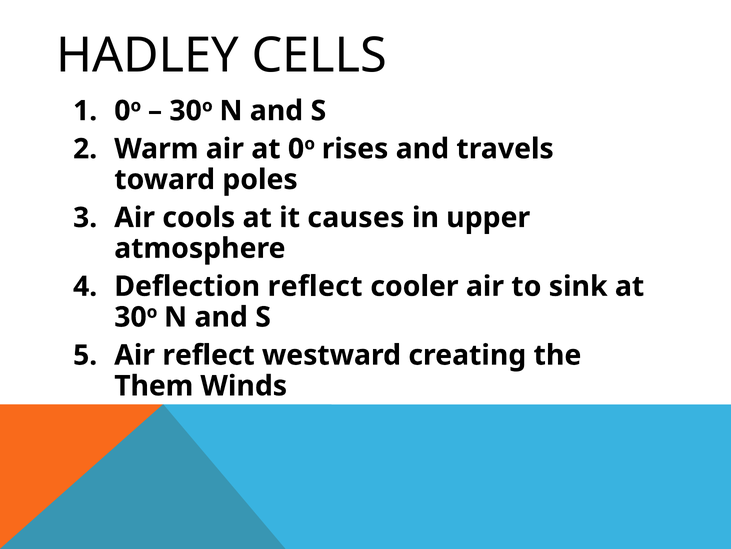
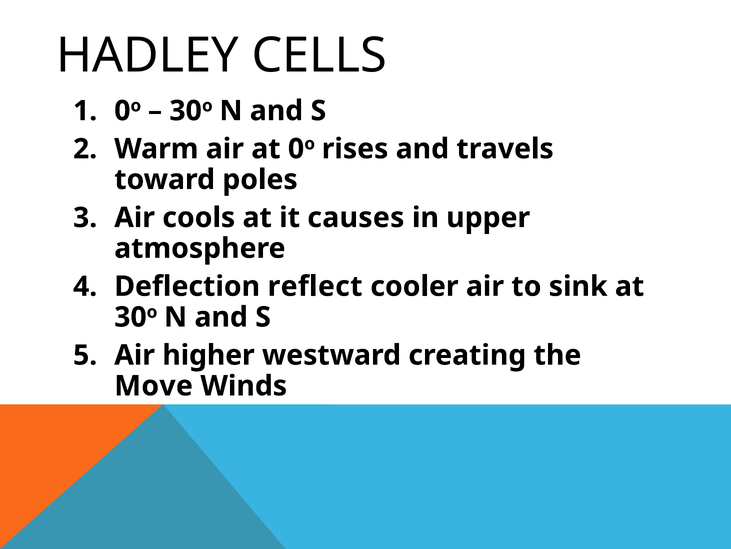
Air reflect: reflect -> higher
Them: Them -> Move
